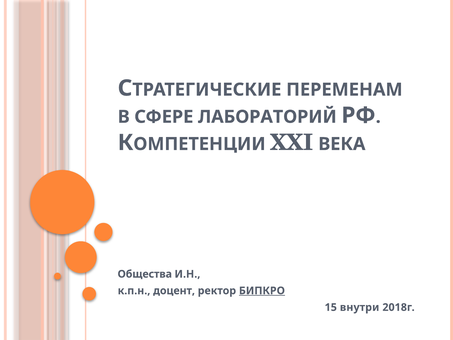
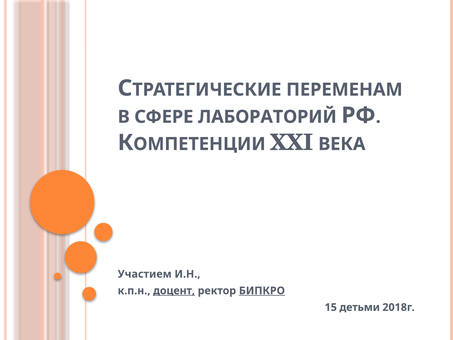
Общества: Общества -> Участием
доцент underline: none -> present
внутри: внутри -> детьми
